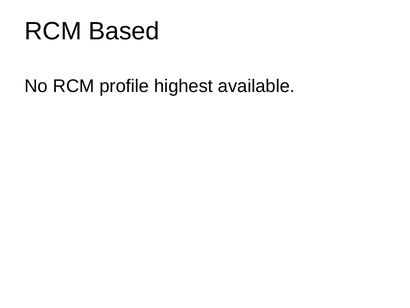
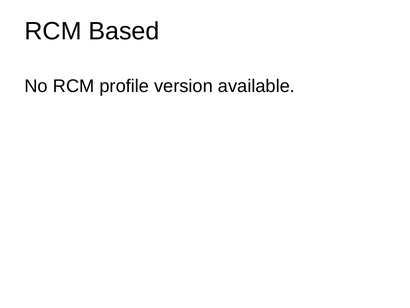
highest: highest -> version
